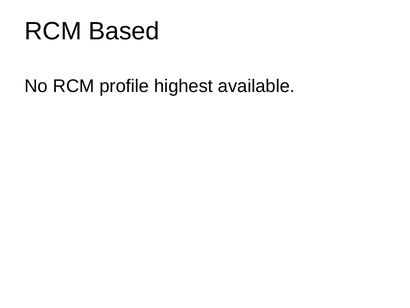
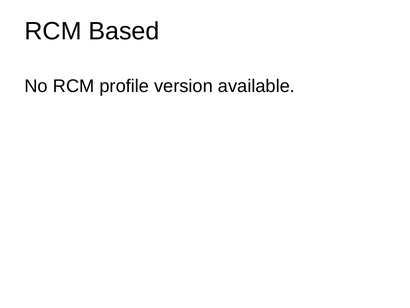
highest: highest -> version
